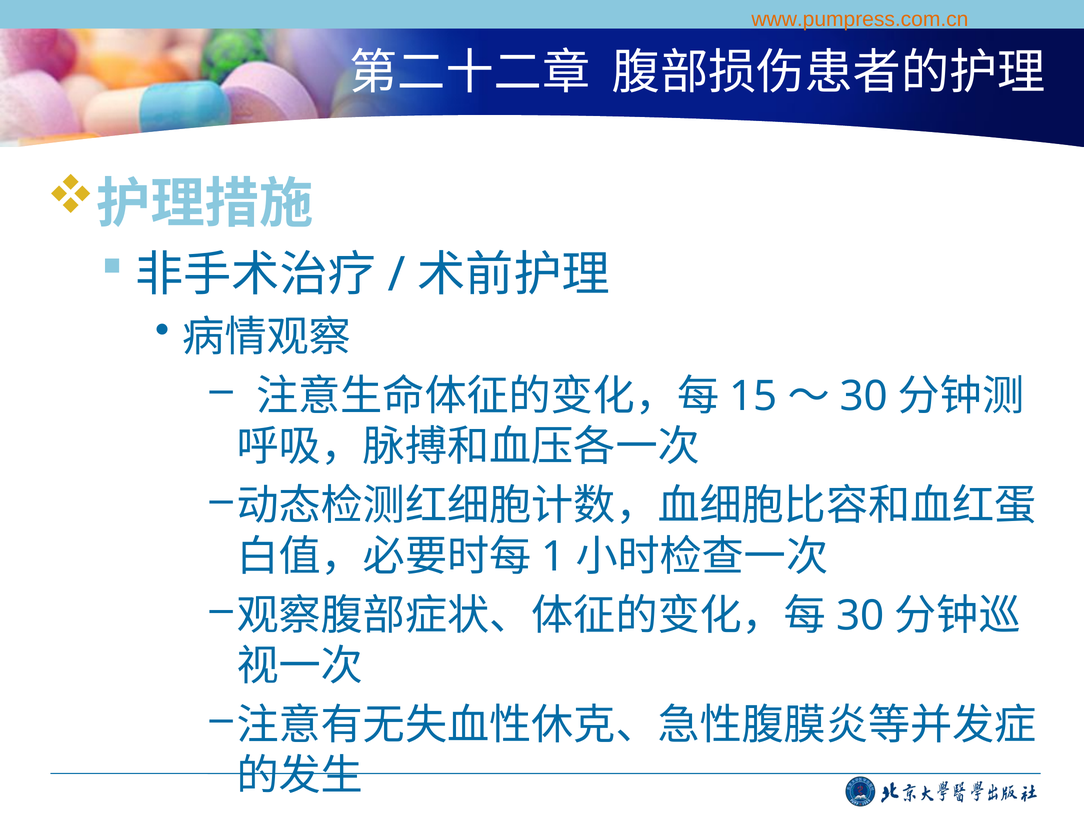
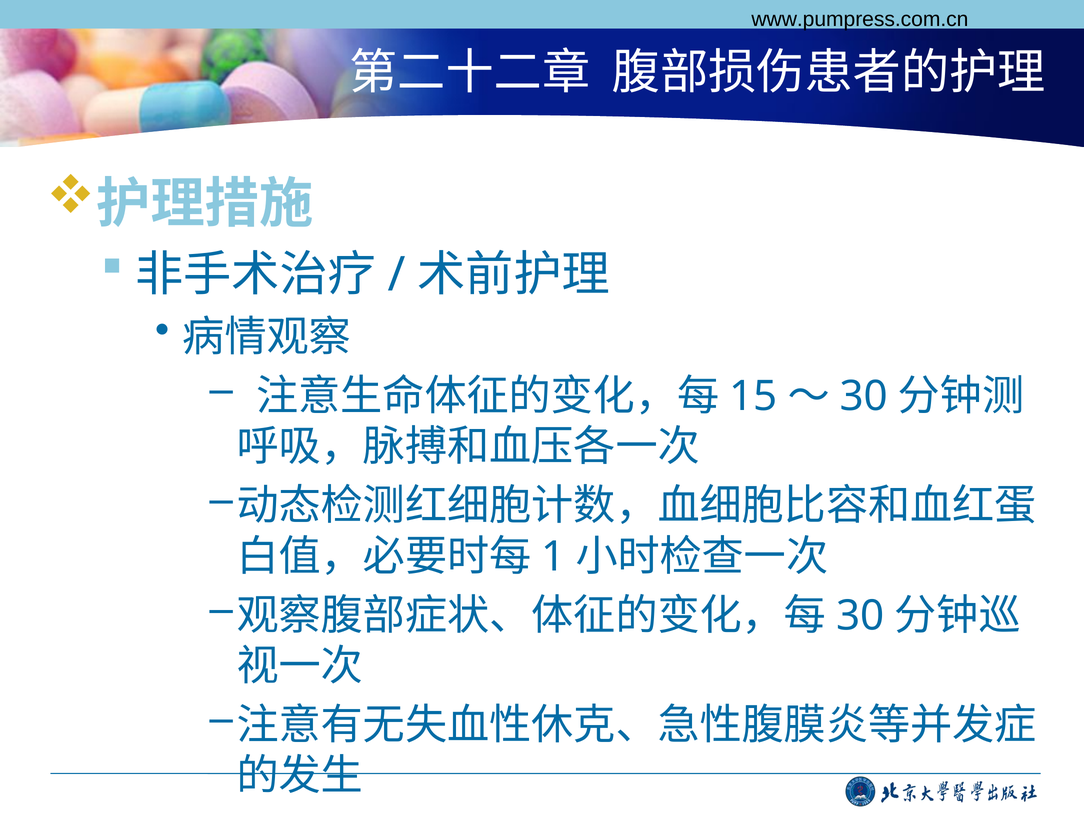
www.pumpress.com.cn colour: orange -> black
